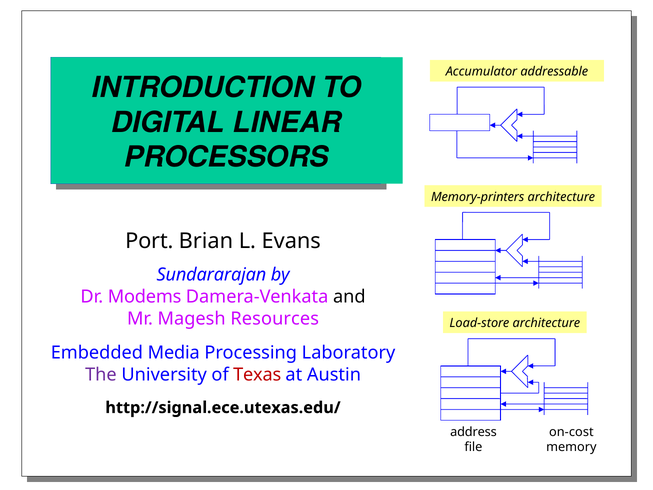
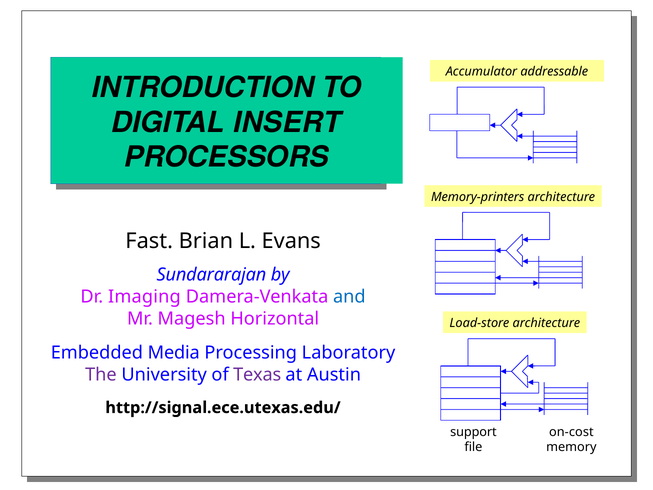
LINEAR: LINEAR -> INSERT
Port: Port -> Fast
Modems: Modems -> Imaging
and colour: black -> blue
Resources: Resources -> Horizontal
Texas colour: red -> purple
address: address -> support
